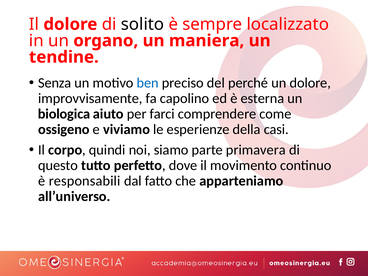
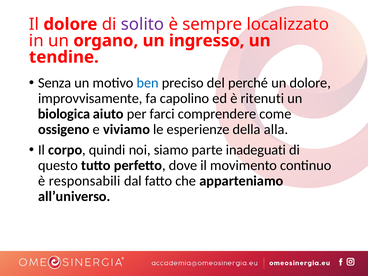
solito colour: black -> purple
maniera: maniera -> ingresso
esterna: esterna -> ritenuti
casi: casi -> alla
primavera: primavera -> inadeguati
